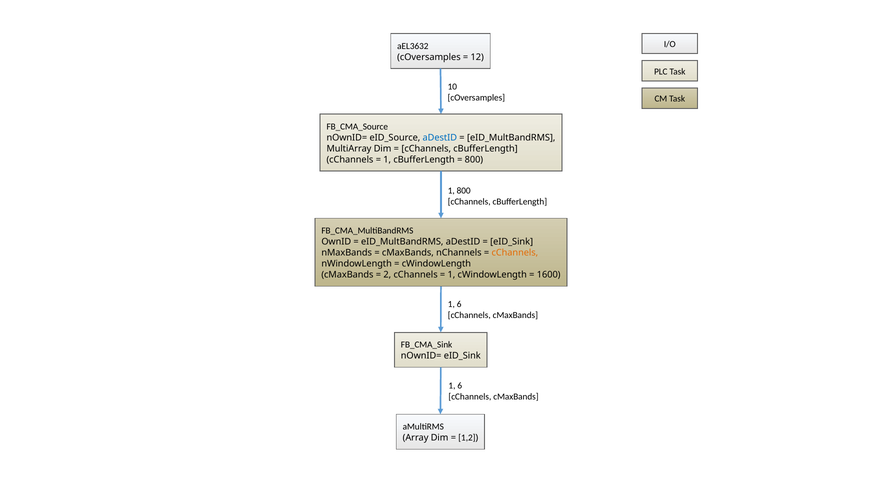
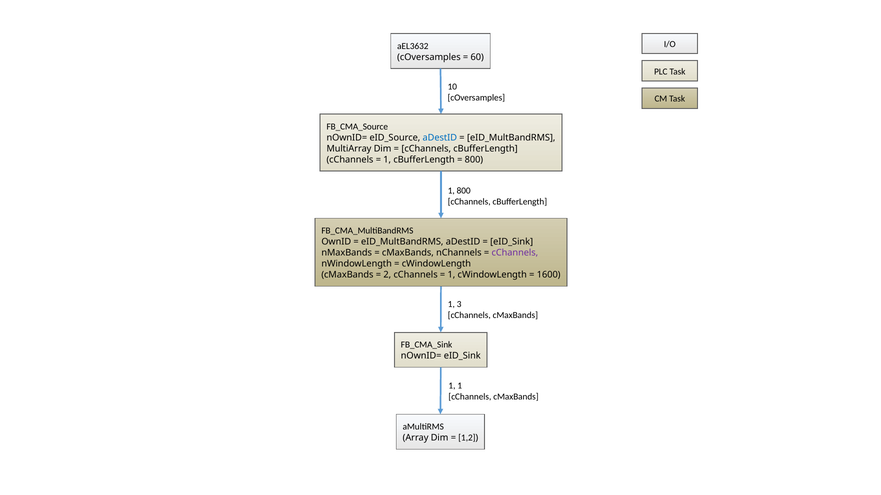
12: 12 -> 60
cChannels at (515, 253) colour: orange -> purple
6 at (459, 304): 6 -> 3
6 at (460, 386): 6 -> 1
